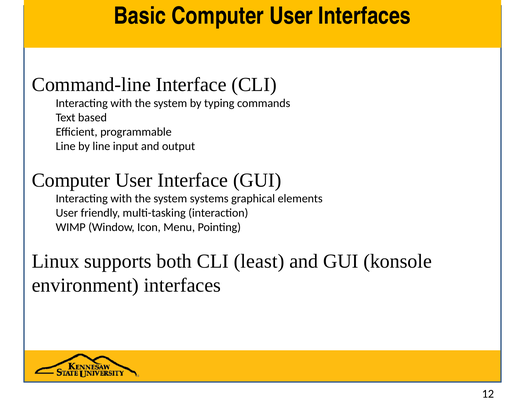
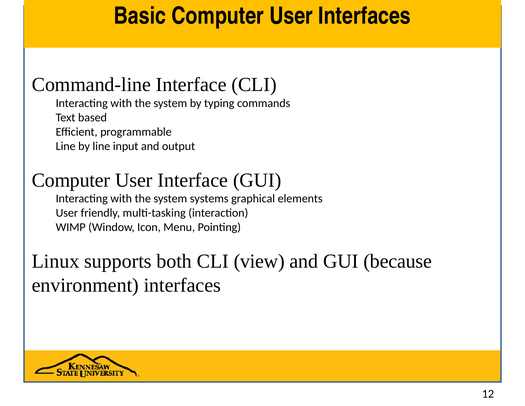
least: least -> view
konsole: konsole -> because
